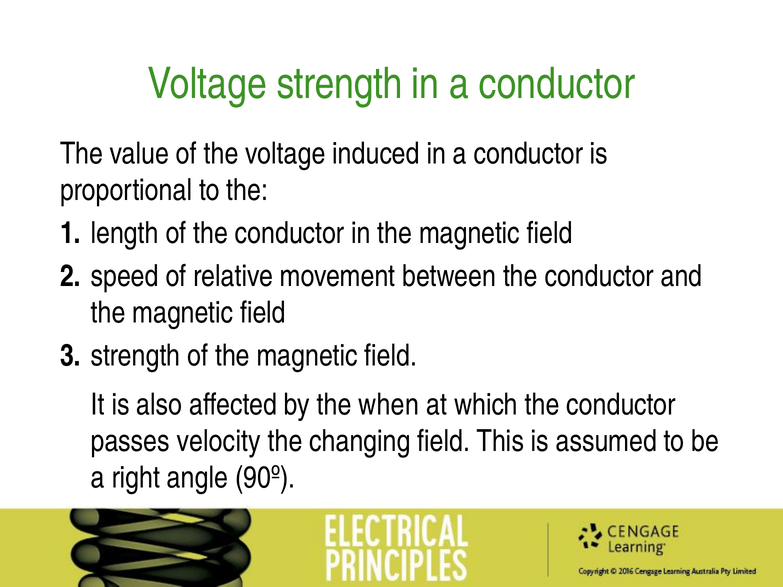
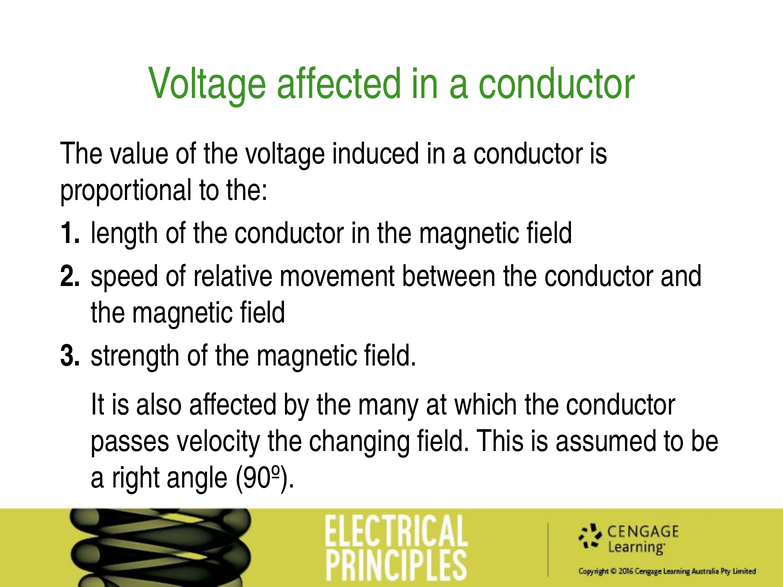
Voltage strength: strength -> affected
when: when -> many
